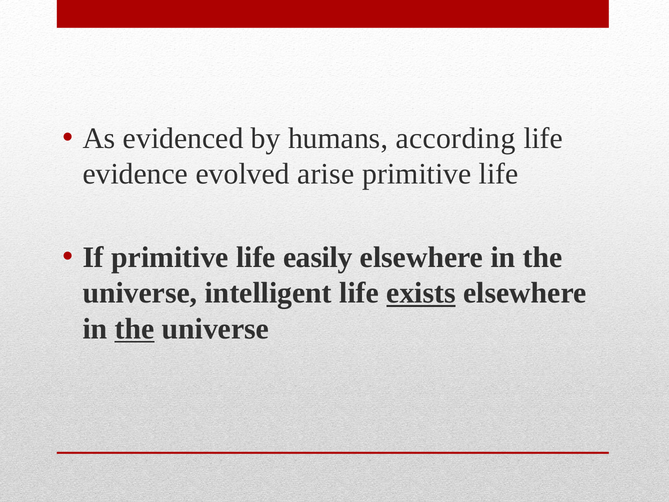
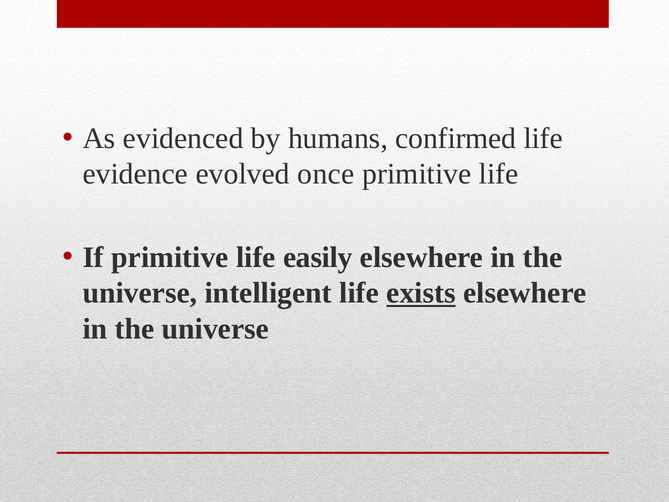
according: according -> confirmed
arise: arise -> once
the at (134, 329) underline: present -> none
